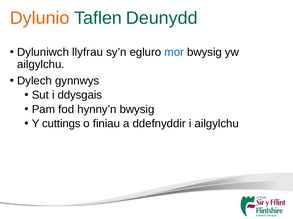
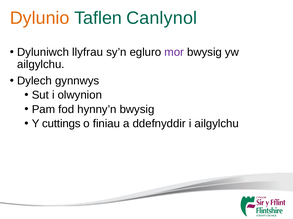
Deunydd: Deunydd -> Canlynol
mor colour: blue -> purple
ddysgais: ddysgais -> olwynion
